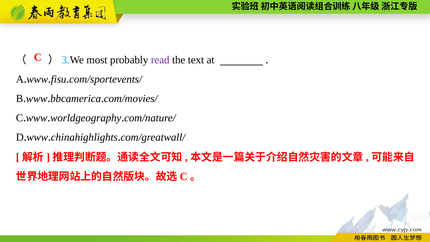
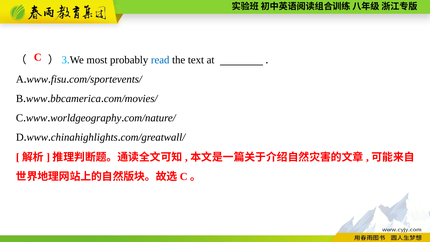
read colour: purple -> blue
